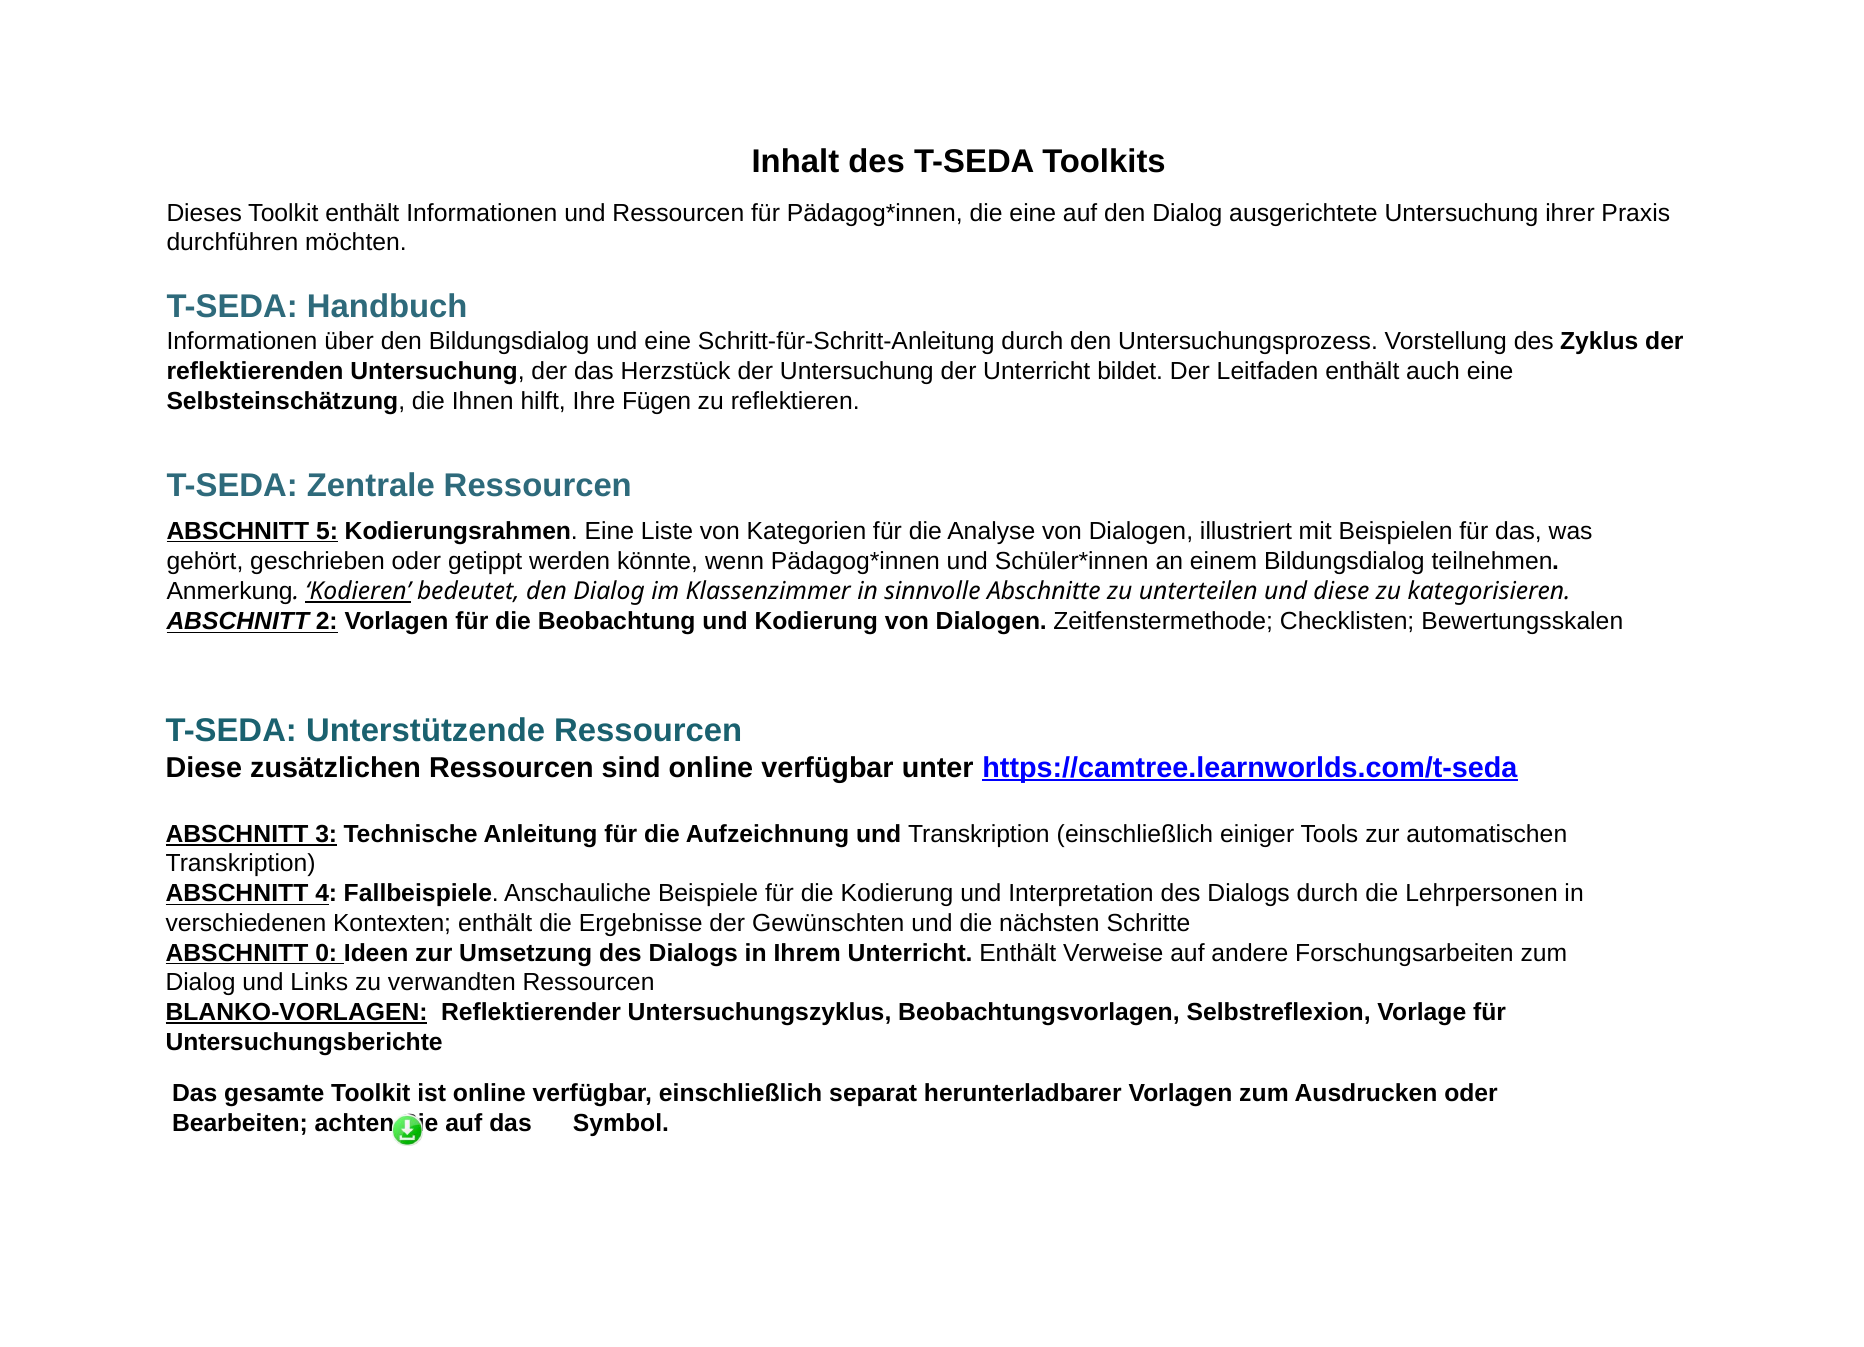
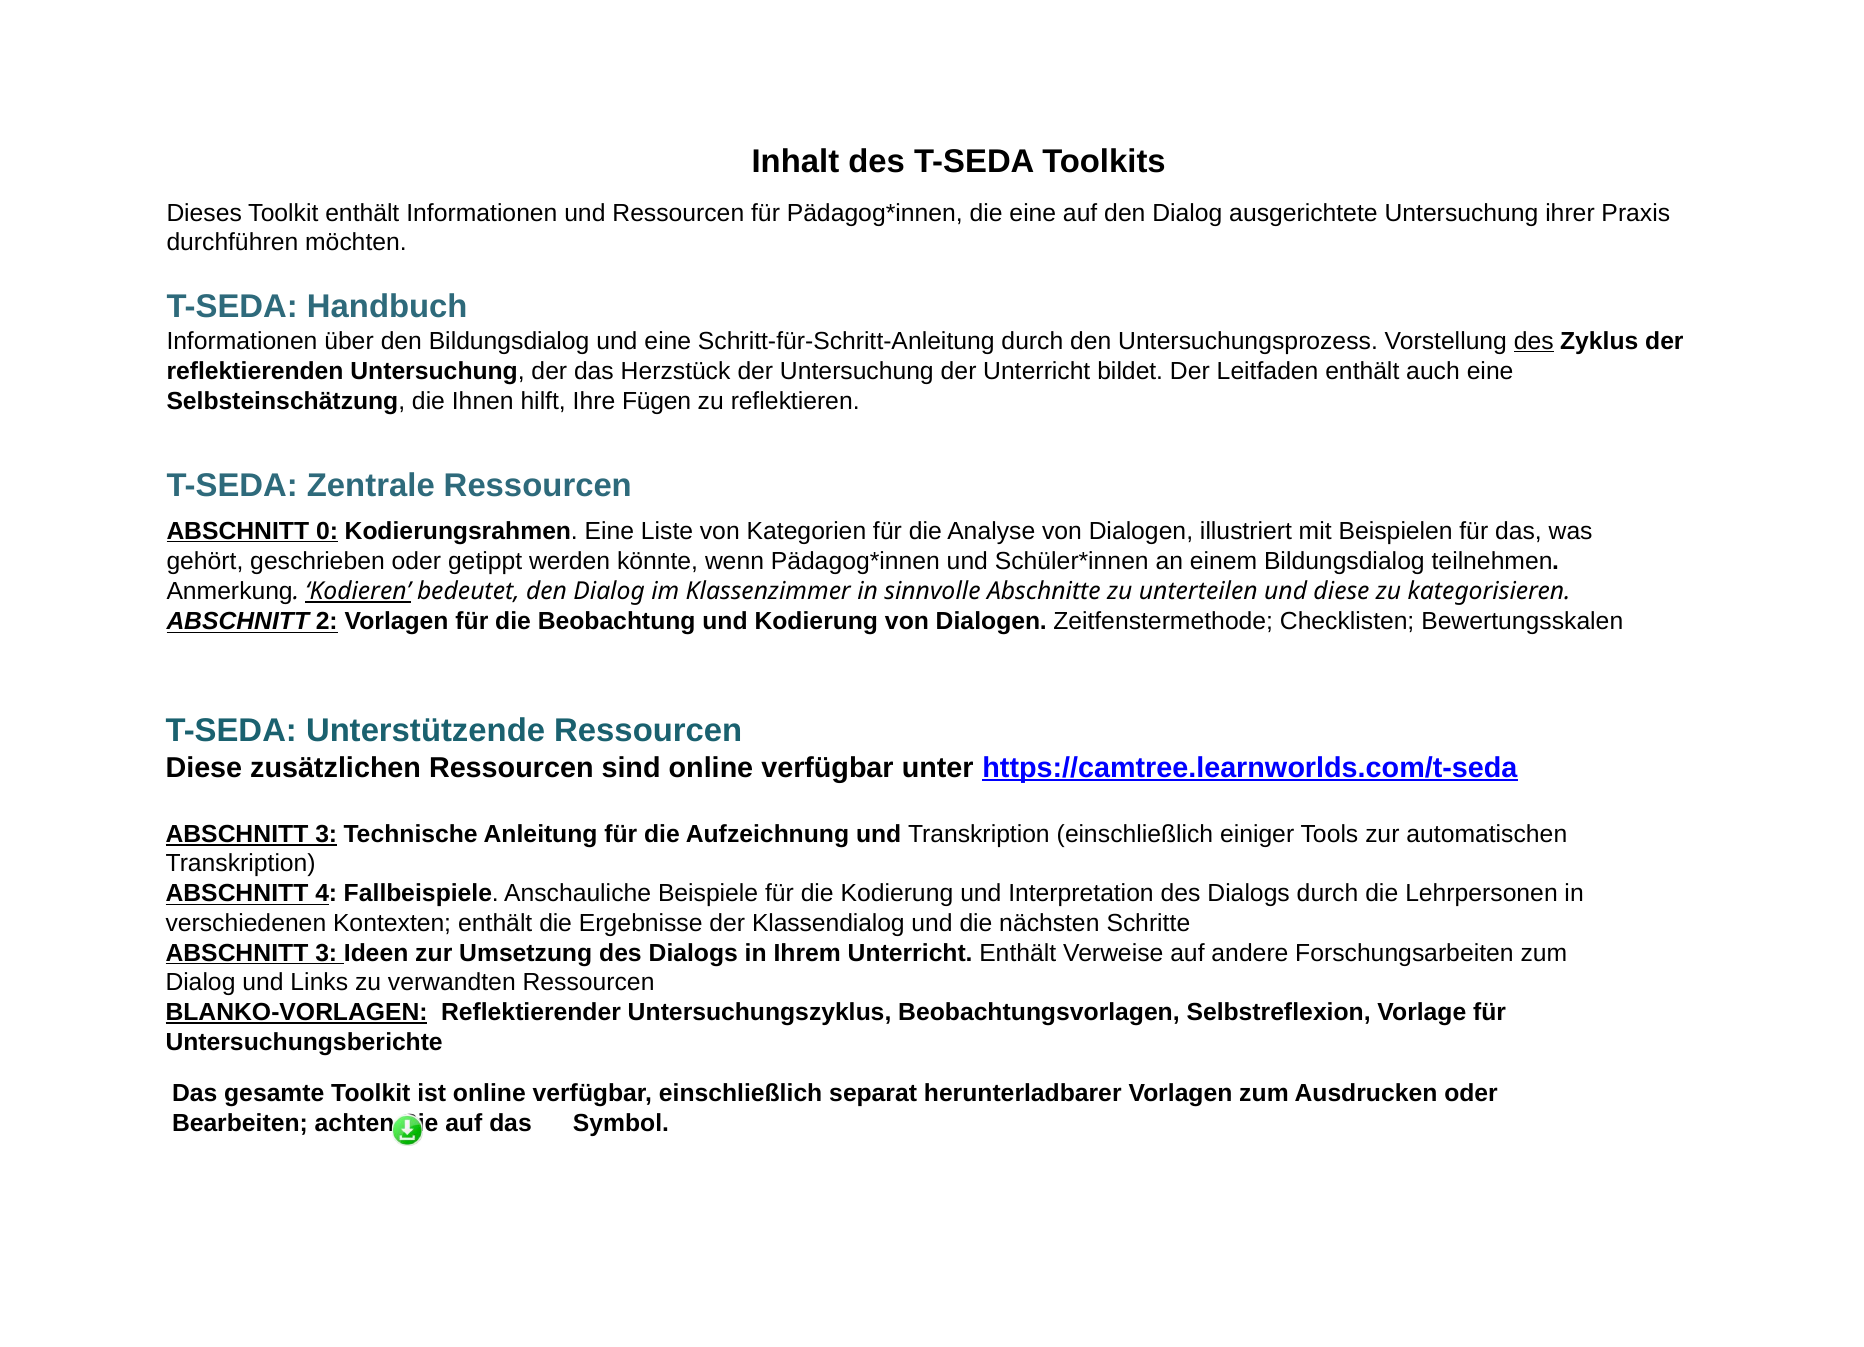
des at (1534, 341) underline: none -> present
5: 5 -> 0
Gewünschten: Gewünschten -> Klassendialog
0 at (326, 953): 0 -> 3
